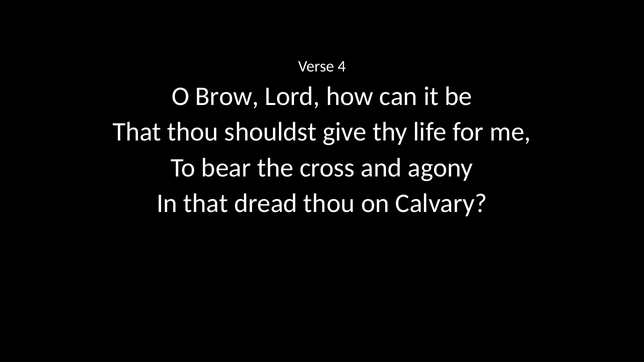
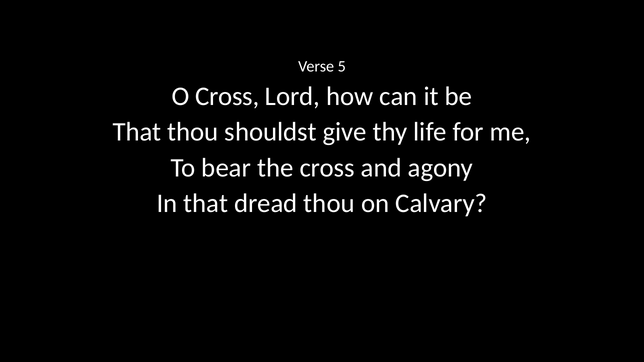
4: 4 -> 5
O Brow: Brow -> Cross
